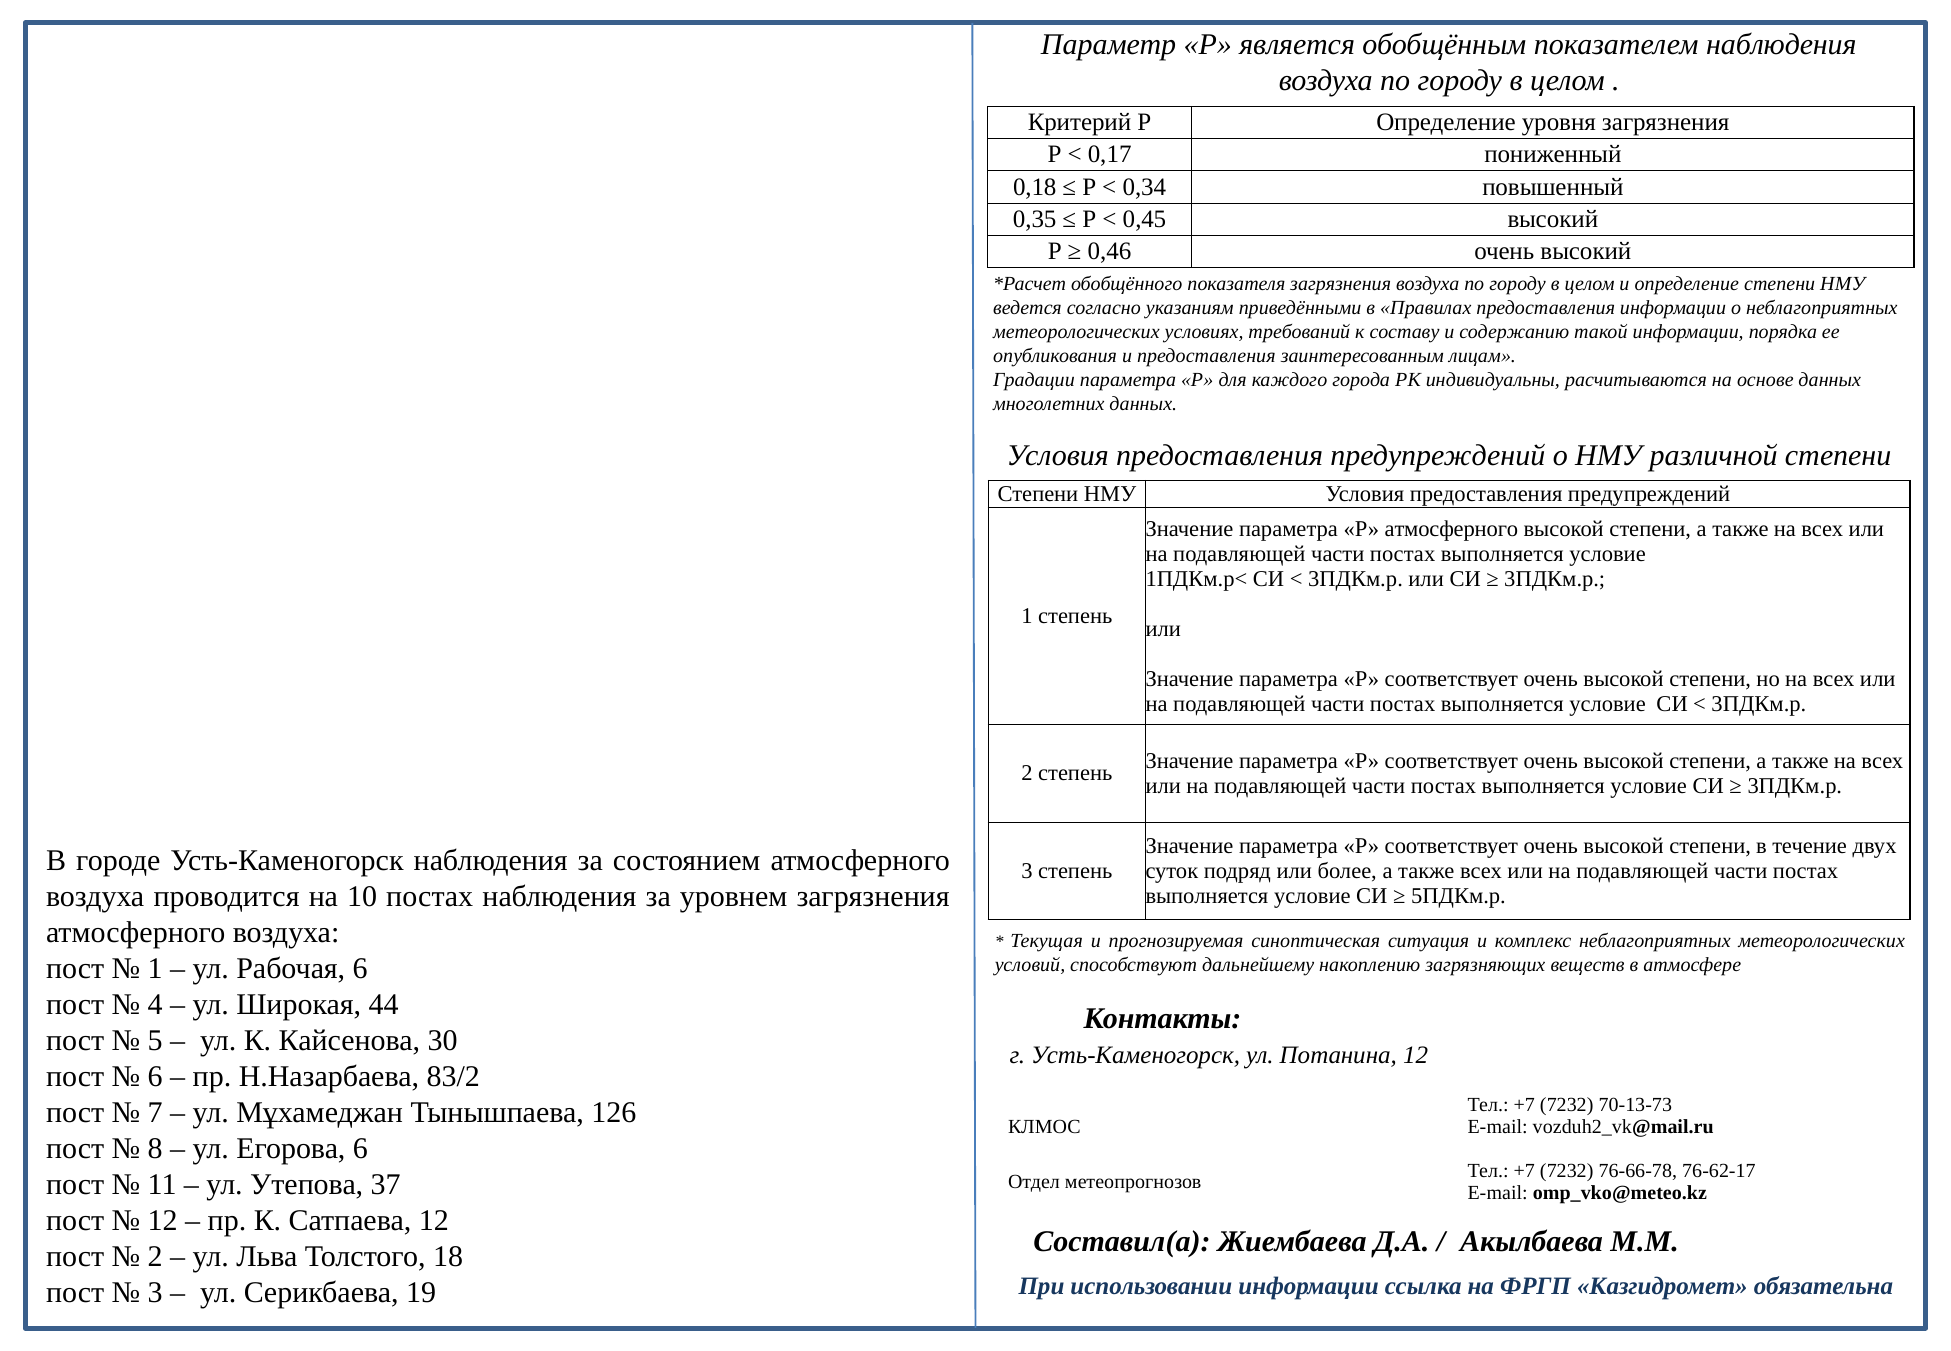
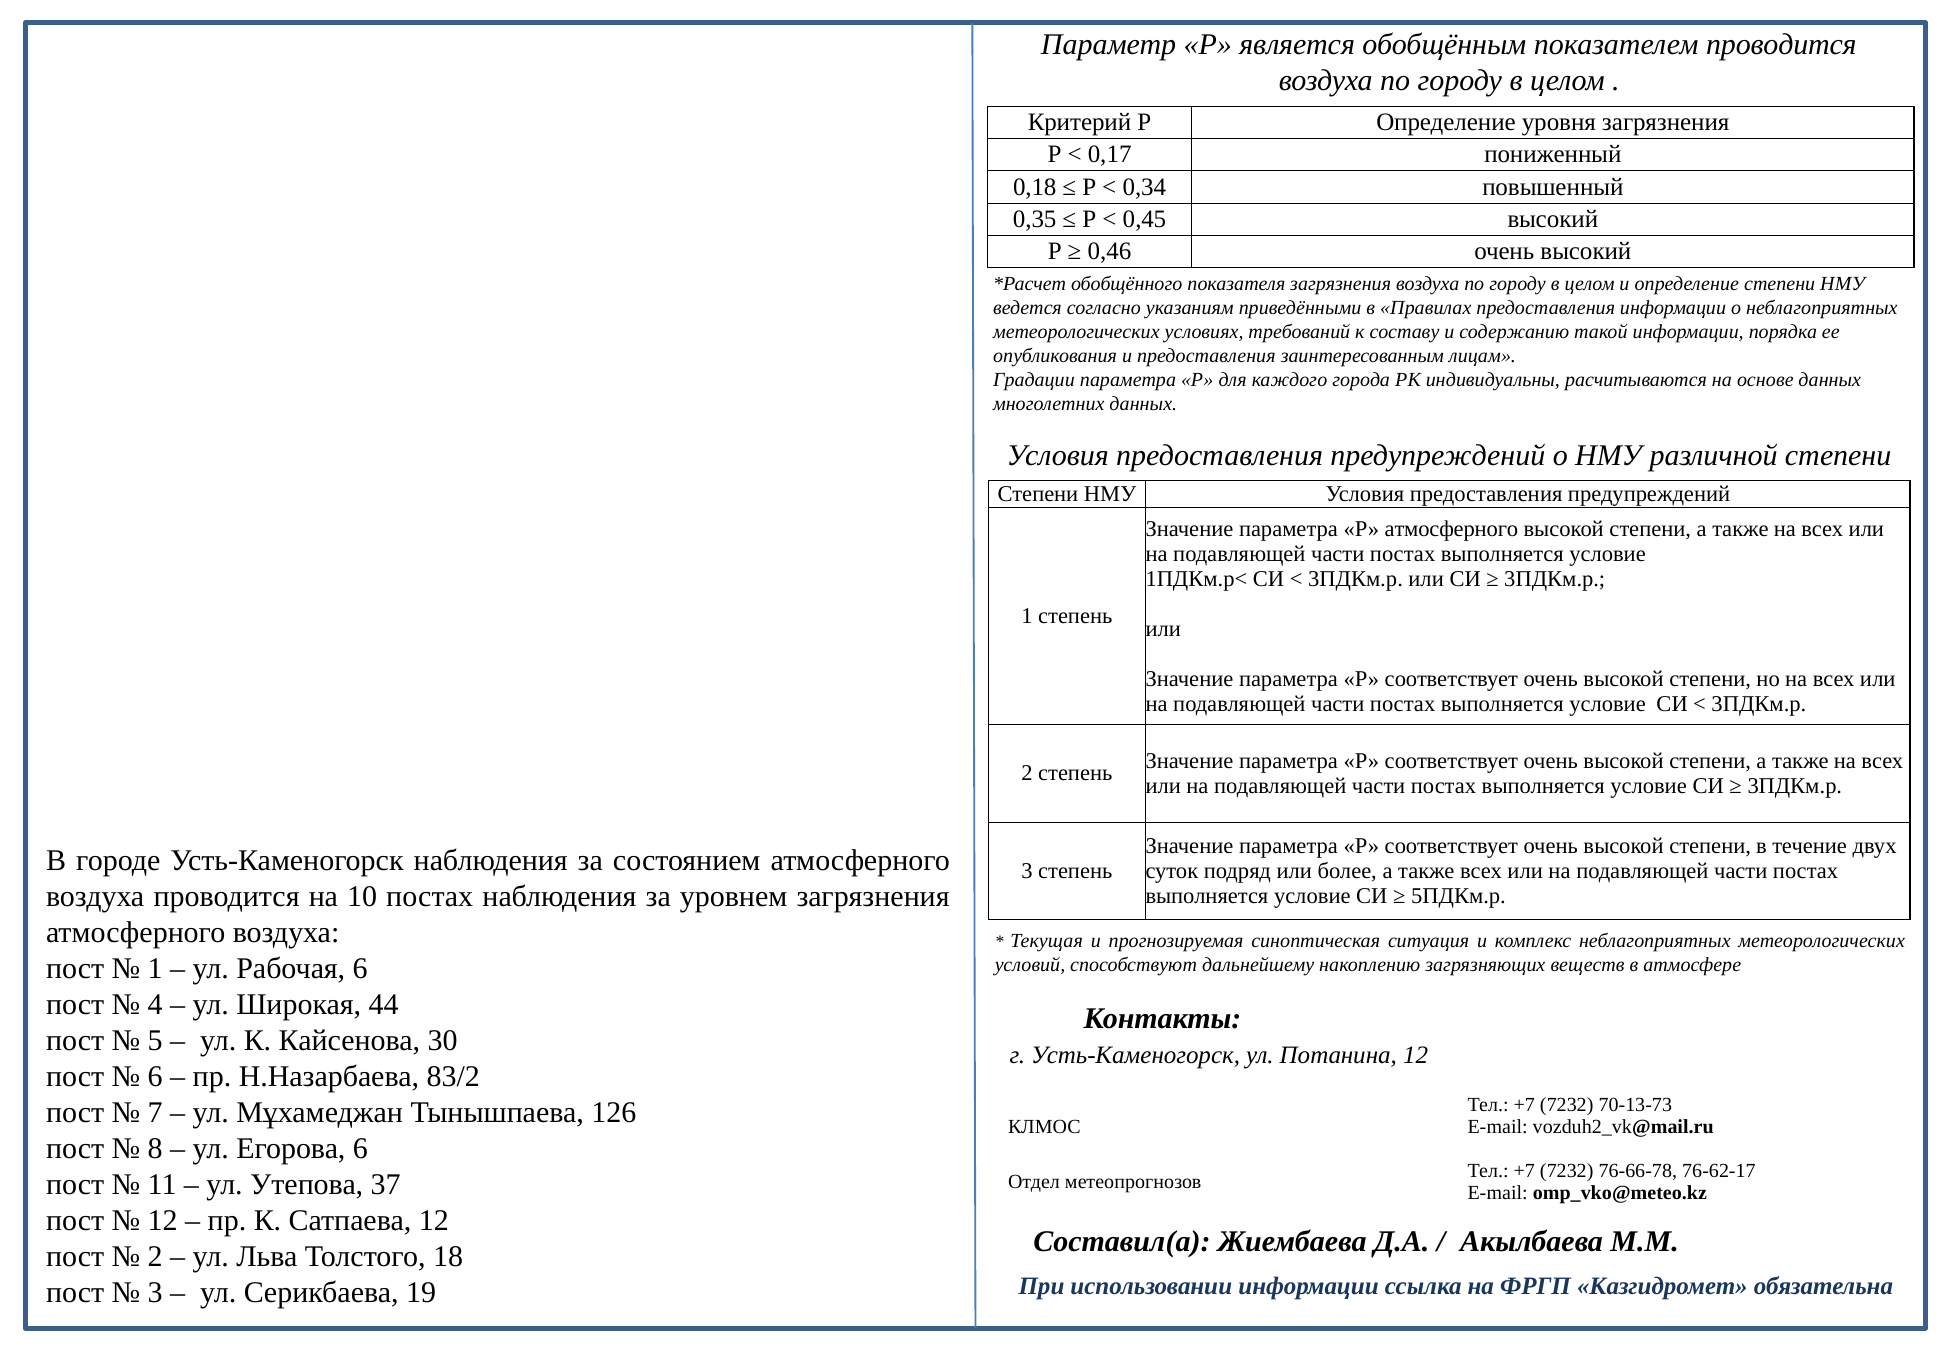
показателем наблюдения: наблюдения -> проводится
